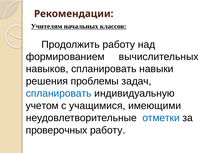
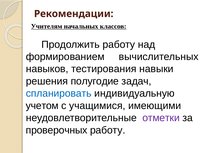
навыков спланировать: спланировать -> тестирования
проблемы: проблемы -> полугодие
отметки colour: blue -> purple
